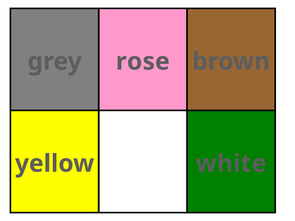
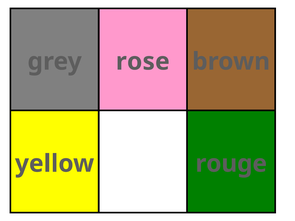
white: white -> rouge
